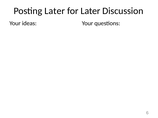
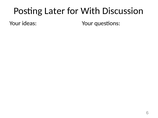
for Later: Later -> With
